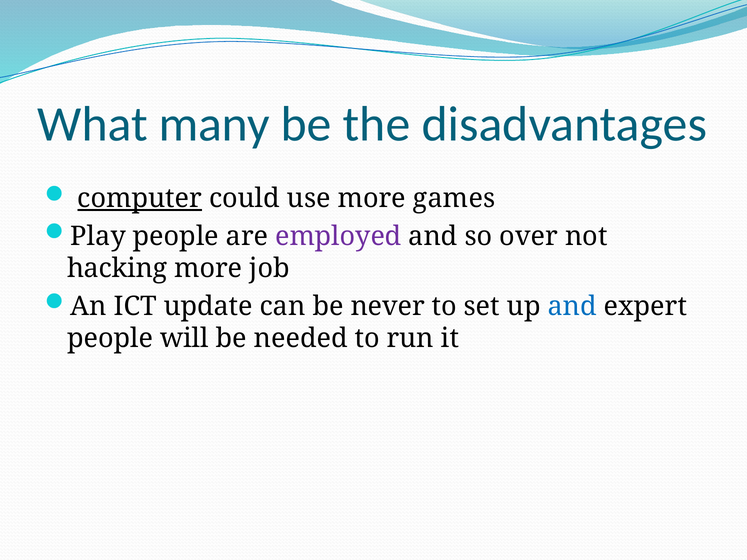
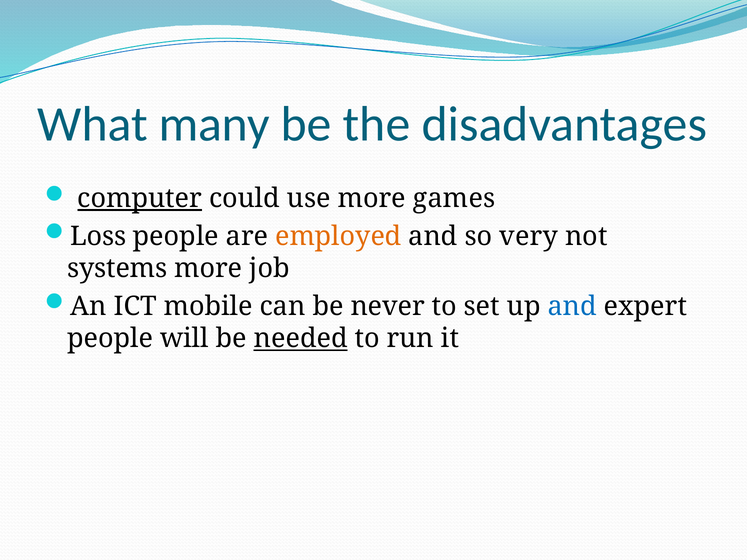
Play: Play -> Loss
employed colour: purple -> orange
over: over -> very
hacking: hacking -> systems
update: update -> mobile
needed underline: none -> present
